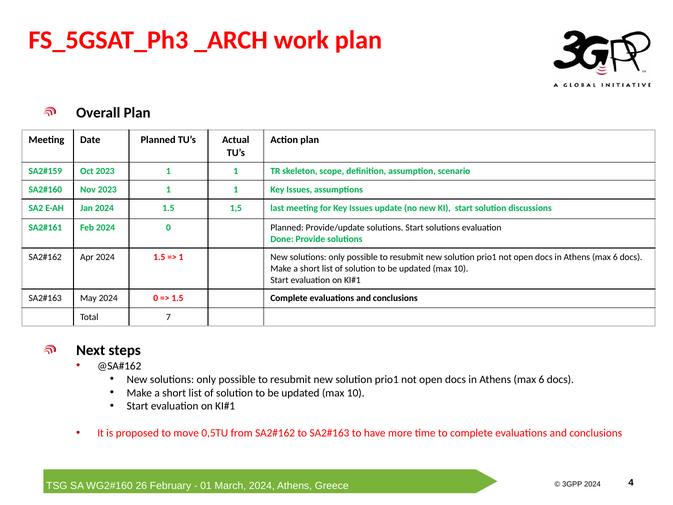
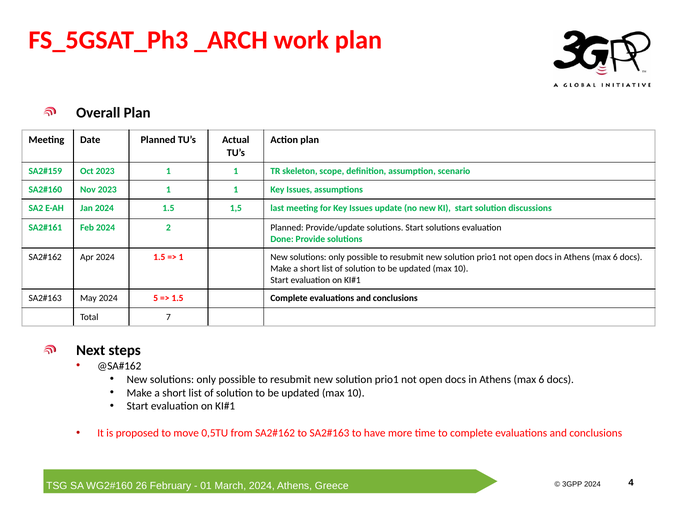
Feb 2024 0: 0 -> 2
May 2024 0: 0 -> 5
